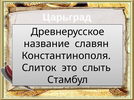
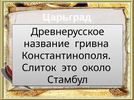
славян: славян -> гривна
слыть: слыть -> около
